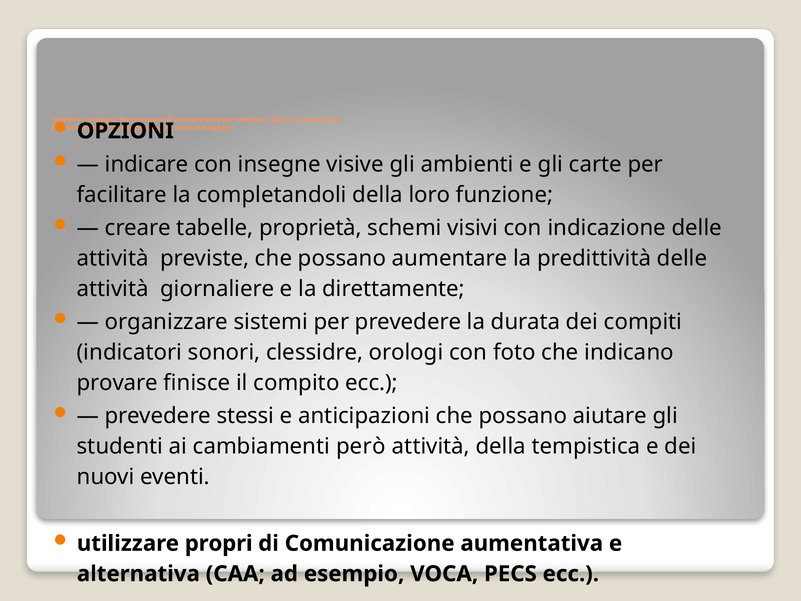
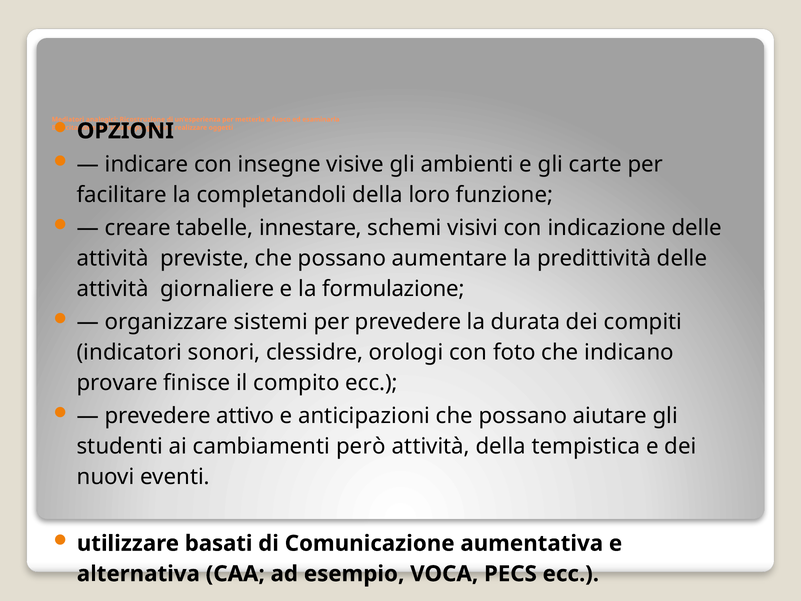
proprietà: proprietà -> innestare
direttamente: direttamente -> formulazione
stessi: stessi -> attivo
propri: propri -> basati
